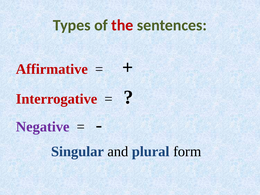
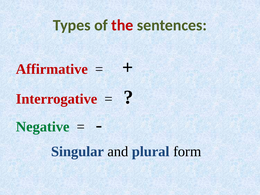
Negative colour: purple -> green
